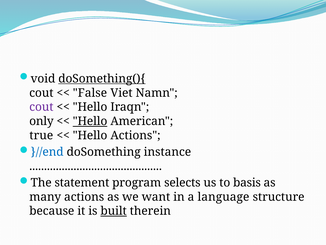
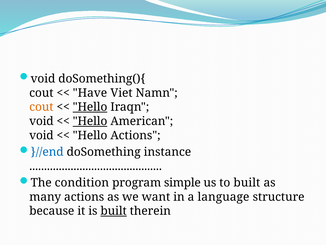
doSomething(){ underline: present -> none
False: False -> Have
cout at (41, 107) colour: purple -> orange
Hello at (90, 107) underline: none -> present
only at (41, 121): only -> void
true at (41, 135): true -> void
statement: statement -> condition
selects: selects -> simple
to basis: basis -> built
